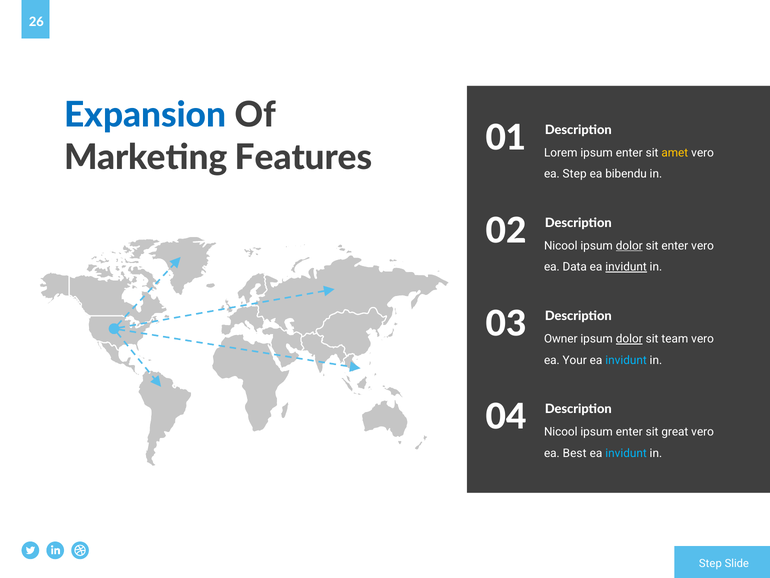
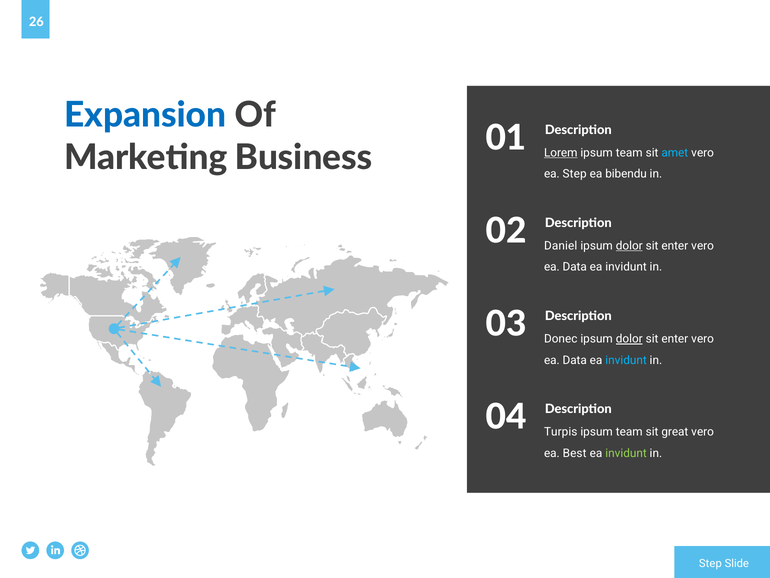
Features: Features -> Business
Lorem underline: none -> present
enter at (629, 153): enter -> team
amet colour: yellow -> light blue
Nicool at (561, 246): Nicool -> Daniel
invidunt at (626, 267) underline: present -> none
Owner: Owner -> Donec
team at (675, 339): team -> enter
Your at (575, 360): Your -> Data
Nicool at (561, 432): Nicool -> Turpis
enter at (629, 432): enter -> team
invidunt at (626, 453) colour: light blue -> light green
